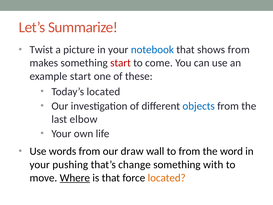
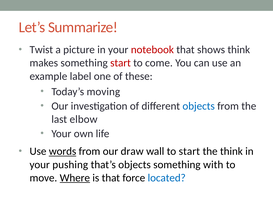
notebook colour: blue -> red
shows from: from -> think
example start: start -> label
Today’s located: located -> moving
words underline: none -> present
to from: from -> start
the word: word -> think
that’s change: change -> objects
located at (167, 178) colour: orange -> blue
